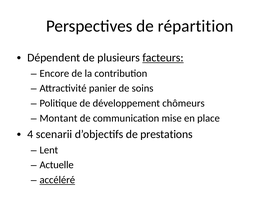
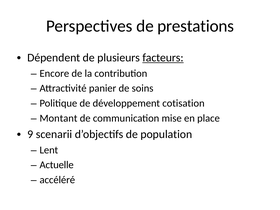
répartition: répartition -> prestations
chômeurs: chômeurs -> cotisation
4: 4 -> 9
prestations: prestations -> population
accéléré underline: present -> none
